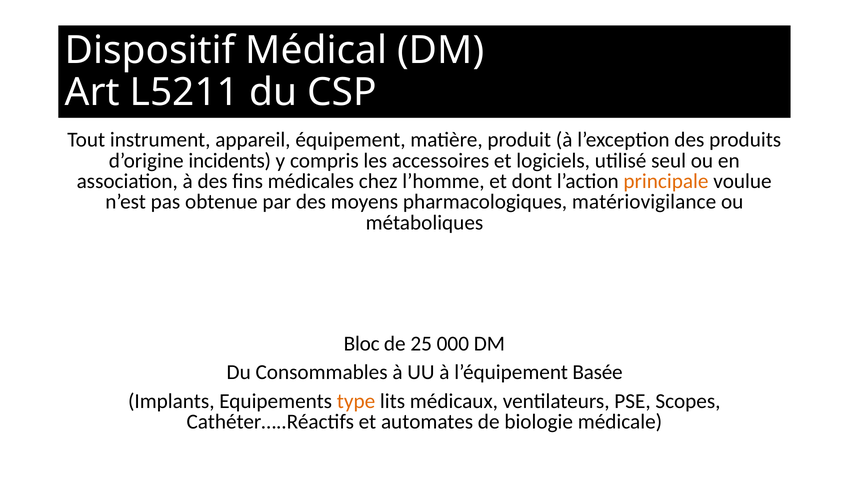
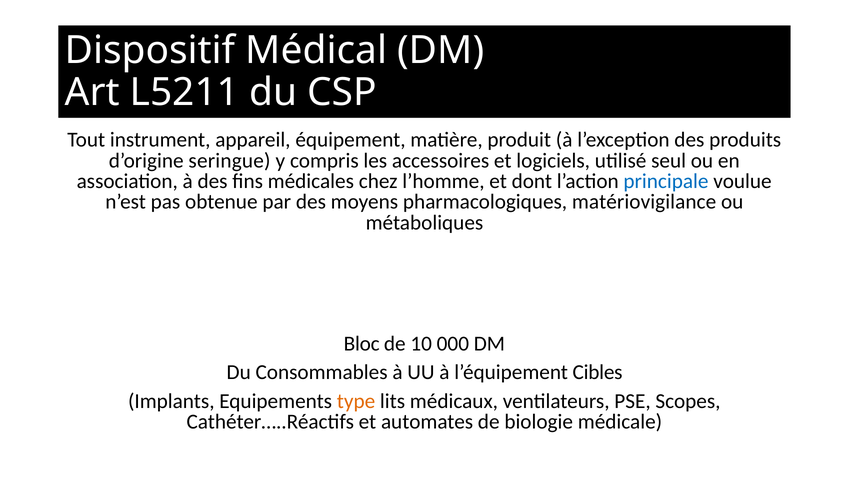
incidents: incidents -> seringue
principale colour: orange -> blue
25: 25 -> 10
Basée: Basée -> Cibles
